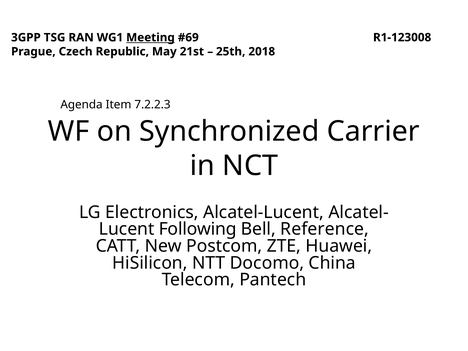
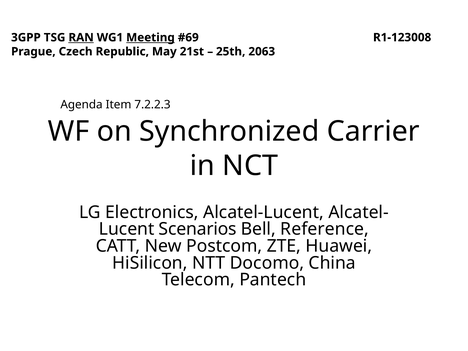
RAN underline: none -> present
2018: 2018 -> 2063
Following: Following -> Scenarios
